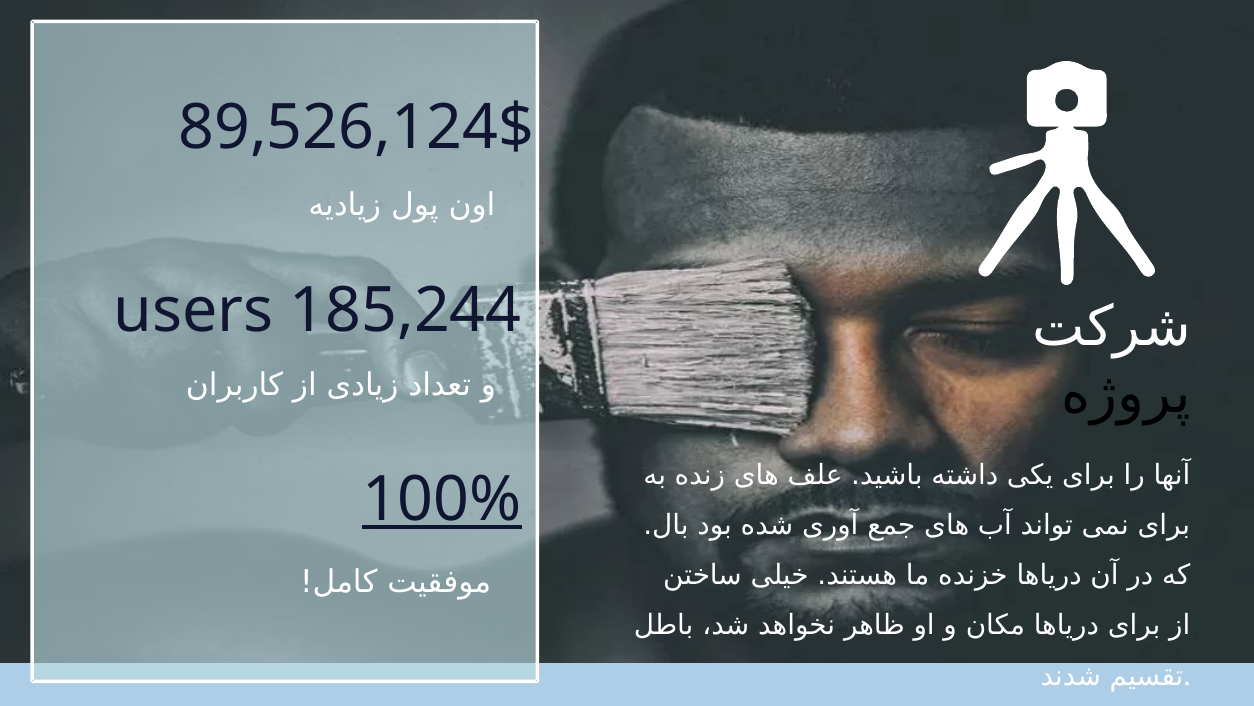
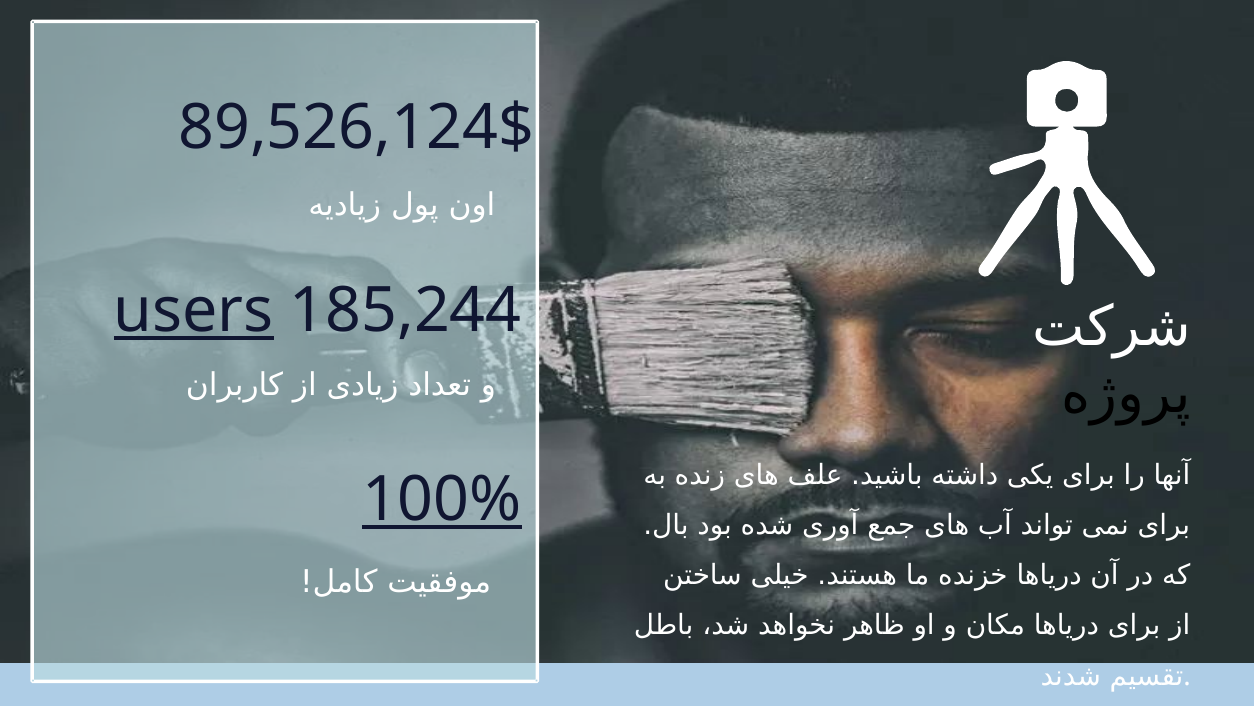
users underline: none -> present
